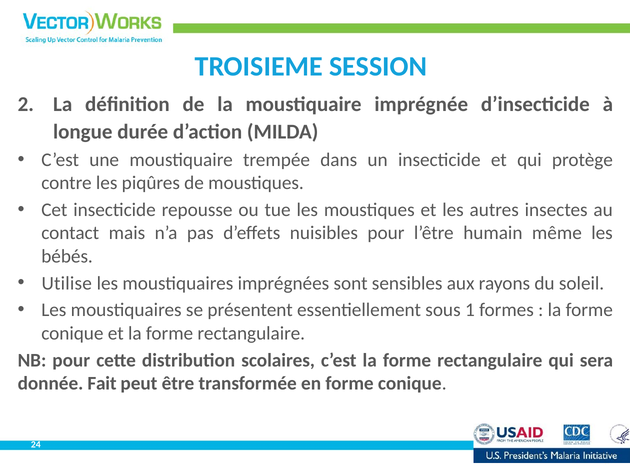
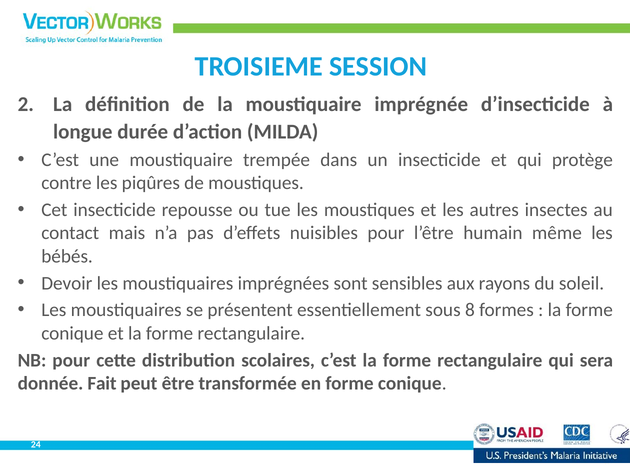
Utilise: Utilise -> Devoir
1: 1 -> 8
